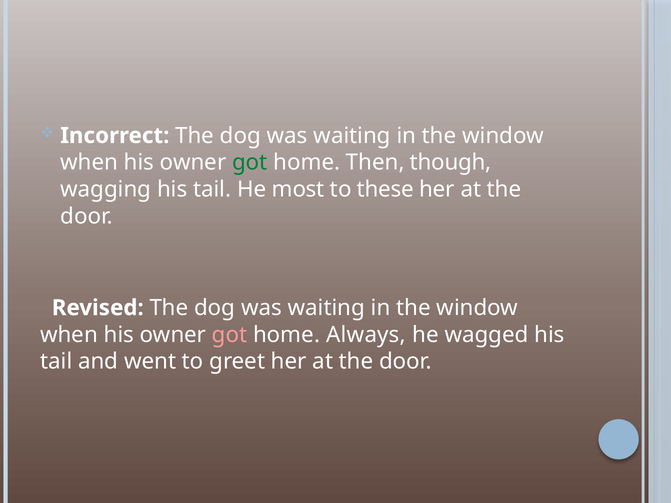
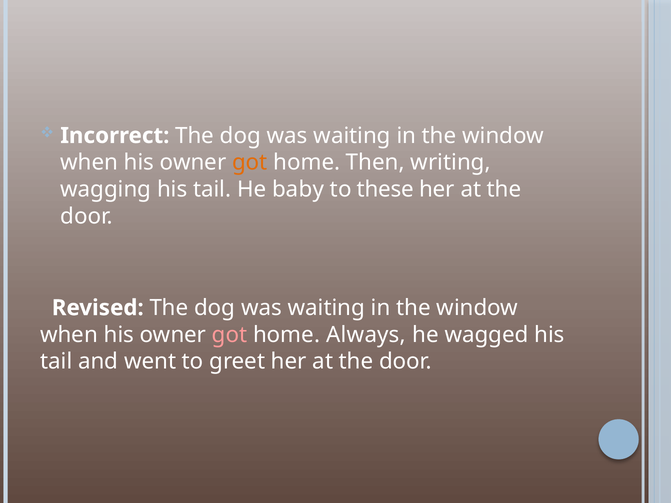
got at (250, 163) colour: green -> orange
though: though -> writing
most: most -> baby
